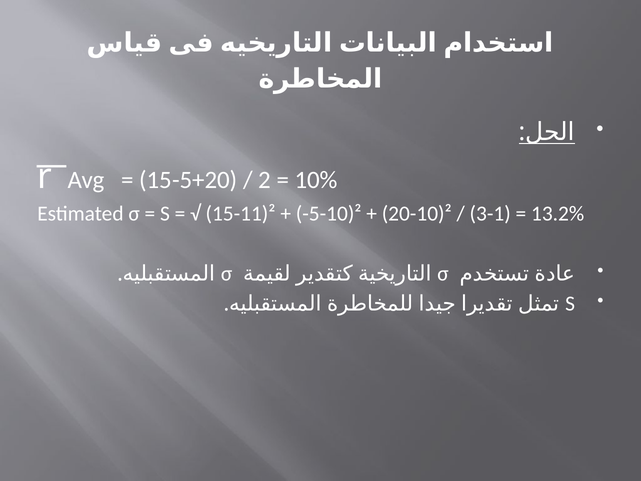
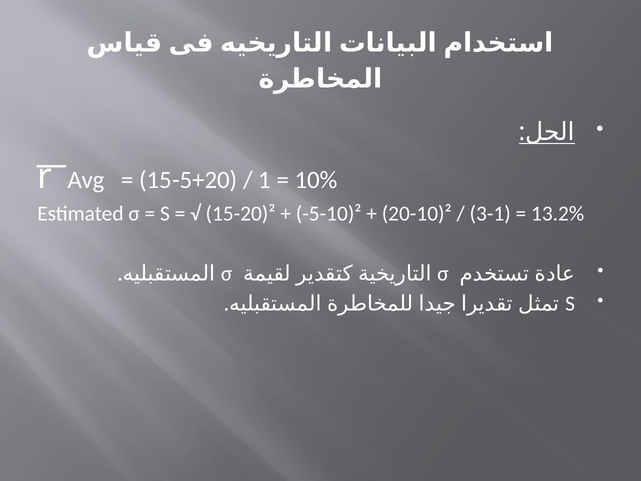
2: 2 -> 1
15-11)²: 15-11)² -> 15-20)²
